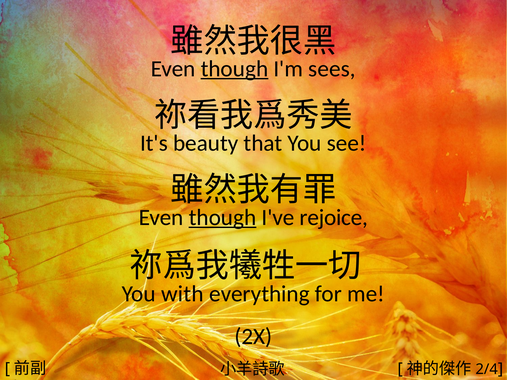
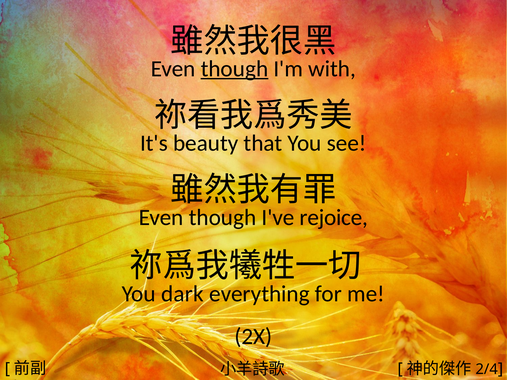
sees: sees -> with
though at (222, 218) underline: present -> none
with: with -> dark
